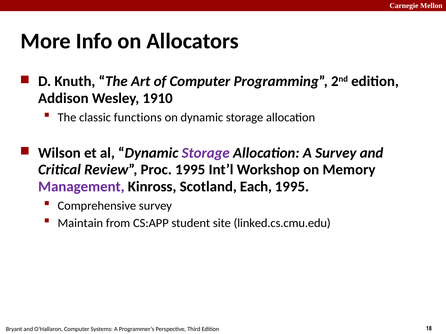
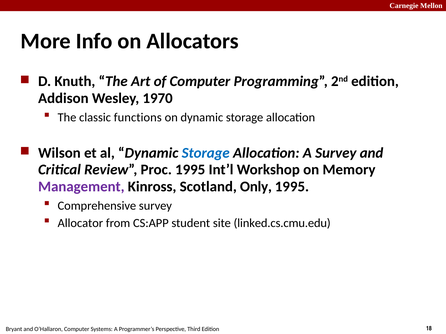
1910: 1910 -> 1970
Storage at (206, 153) colour: purple -> blue
Each: Each -> Only
Maintain: Maintain -> Allocator
